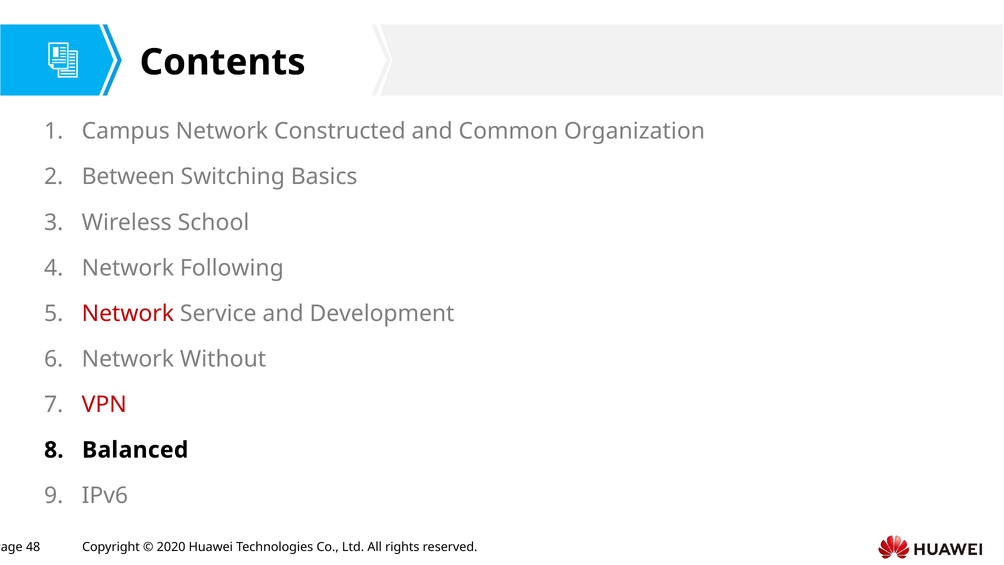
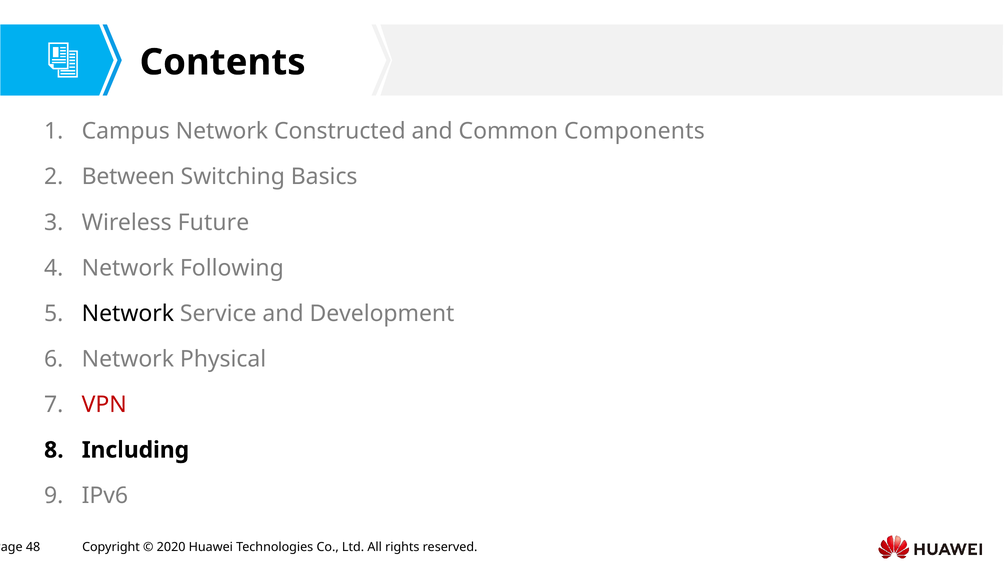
Organization: Organization -> Components
School: School -> Future
Network at (128, 313) colour: red -> black
Without: Without -> Physical
Balanced: Balanced -> Including
